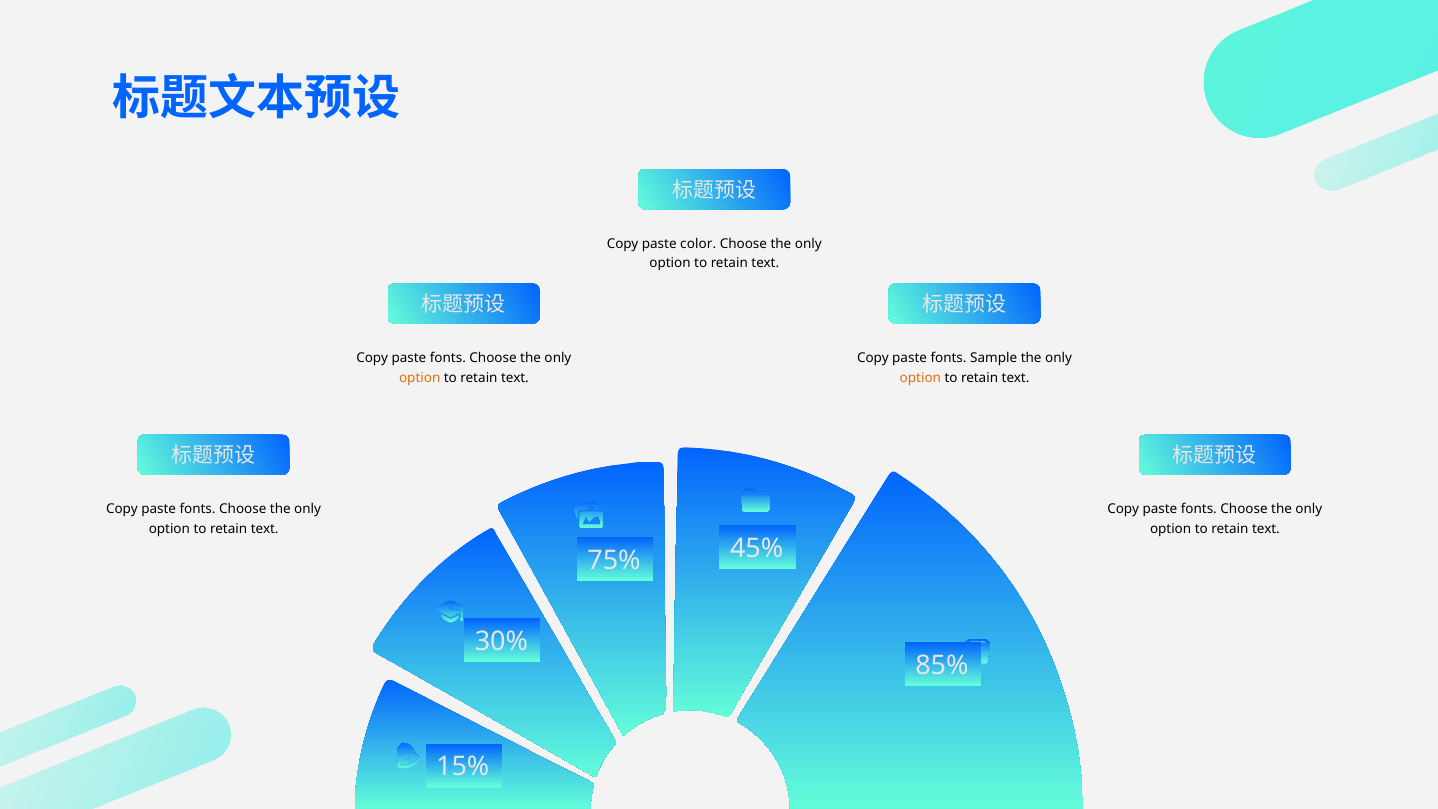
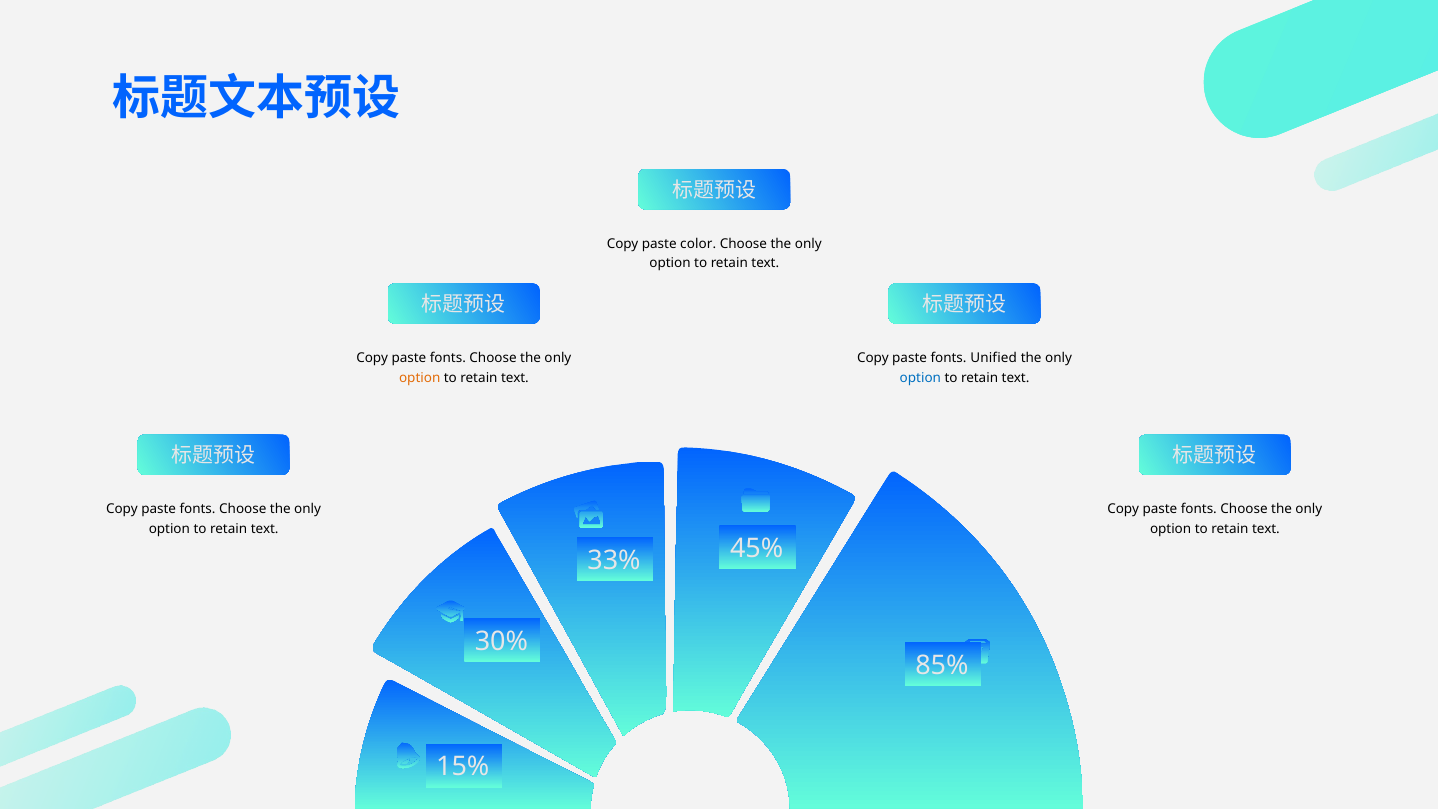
Sample: Sample -> Unified
option at (920, 378) colour: orange -> blue
75%: 75% -> 33%
